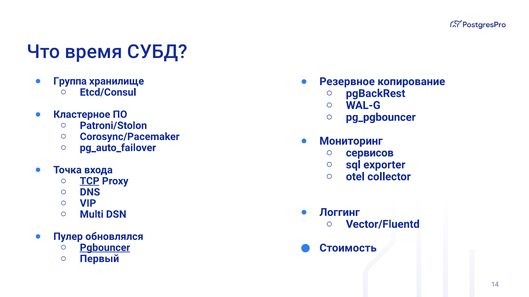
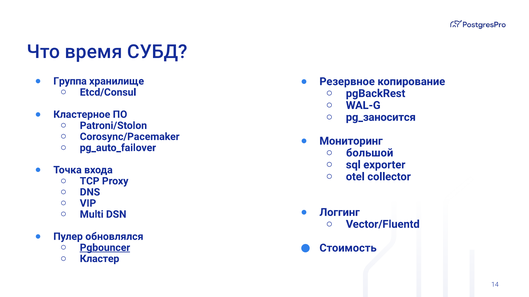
pg_pgbouncer: pg_pgbouncer -> pg_заносится
сервисов: сервисов -> большой
TCP underline: present -> none
Первый: Первый -> Кластер
